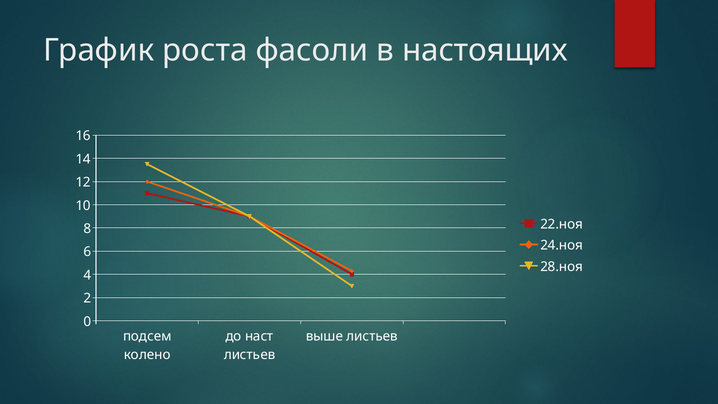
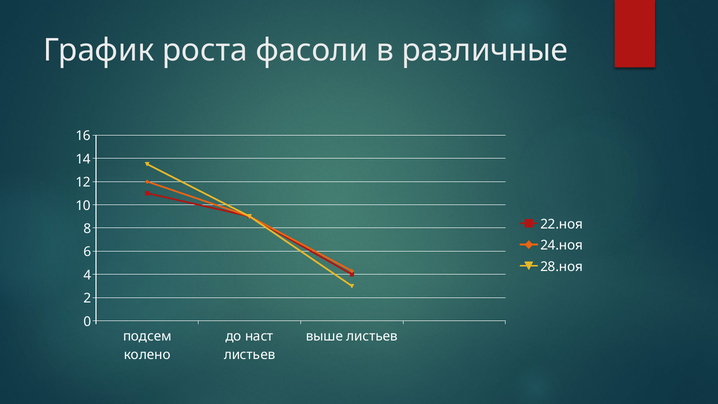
настоящих: настоящих -> различные
